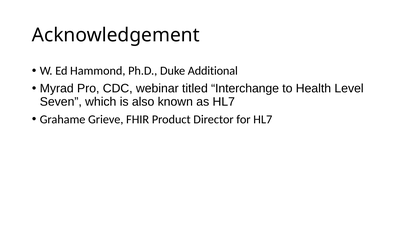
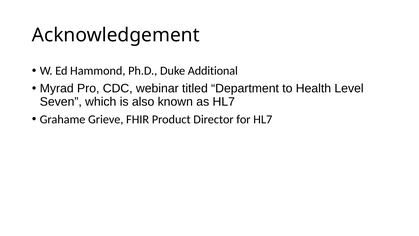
Interchange: Interchange -> Department
